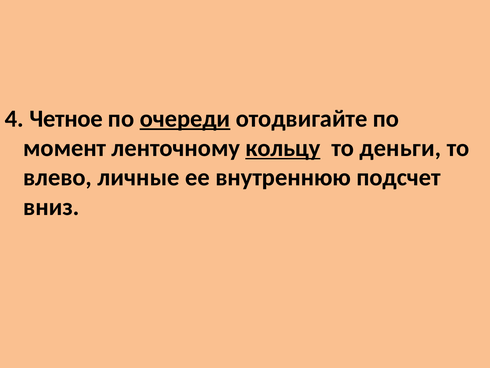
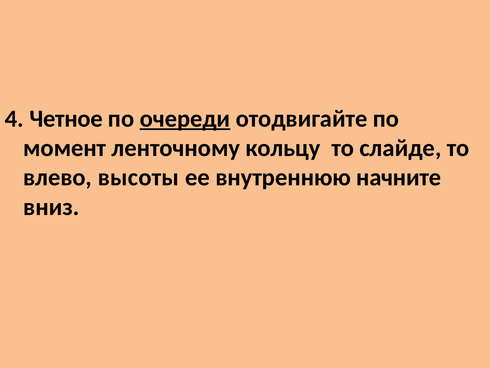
кольцу underline: present -> none
деньги: деньги -> слайде
личные: личные -> высоты
подсчет: подсчет -> начните
